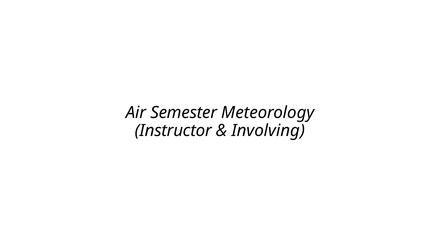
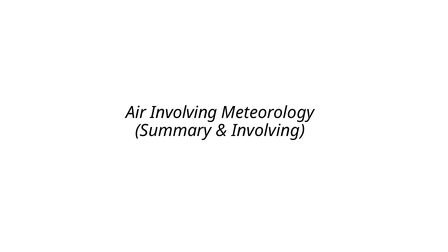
Air Semester: Semester -> Involving
Instructor: Instructor -> Summary
